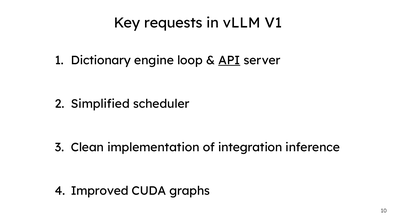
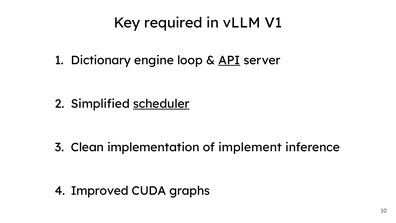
requests: requests -> required
scheduler underline: none -> present
integration: integration -> implement
